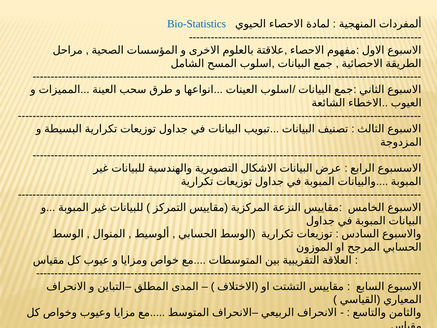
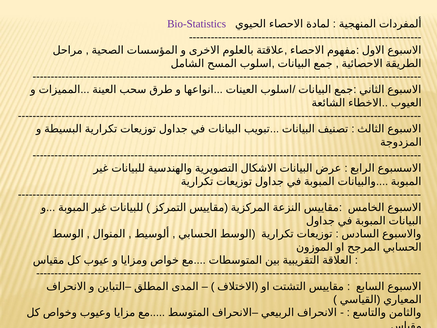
Bio-Statistics colour: blue -> purple
